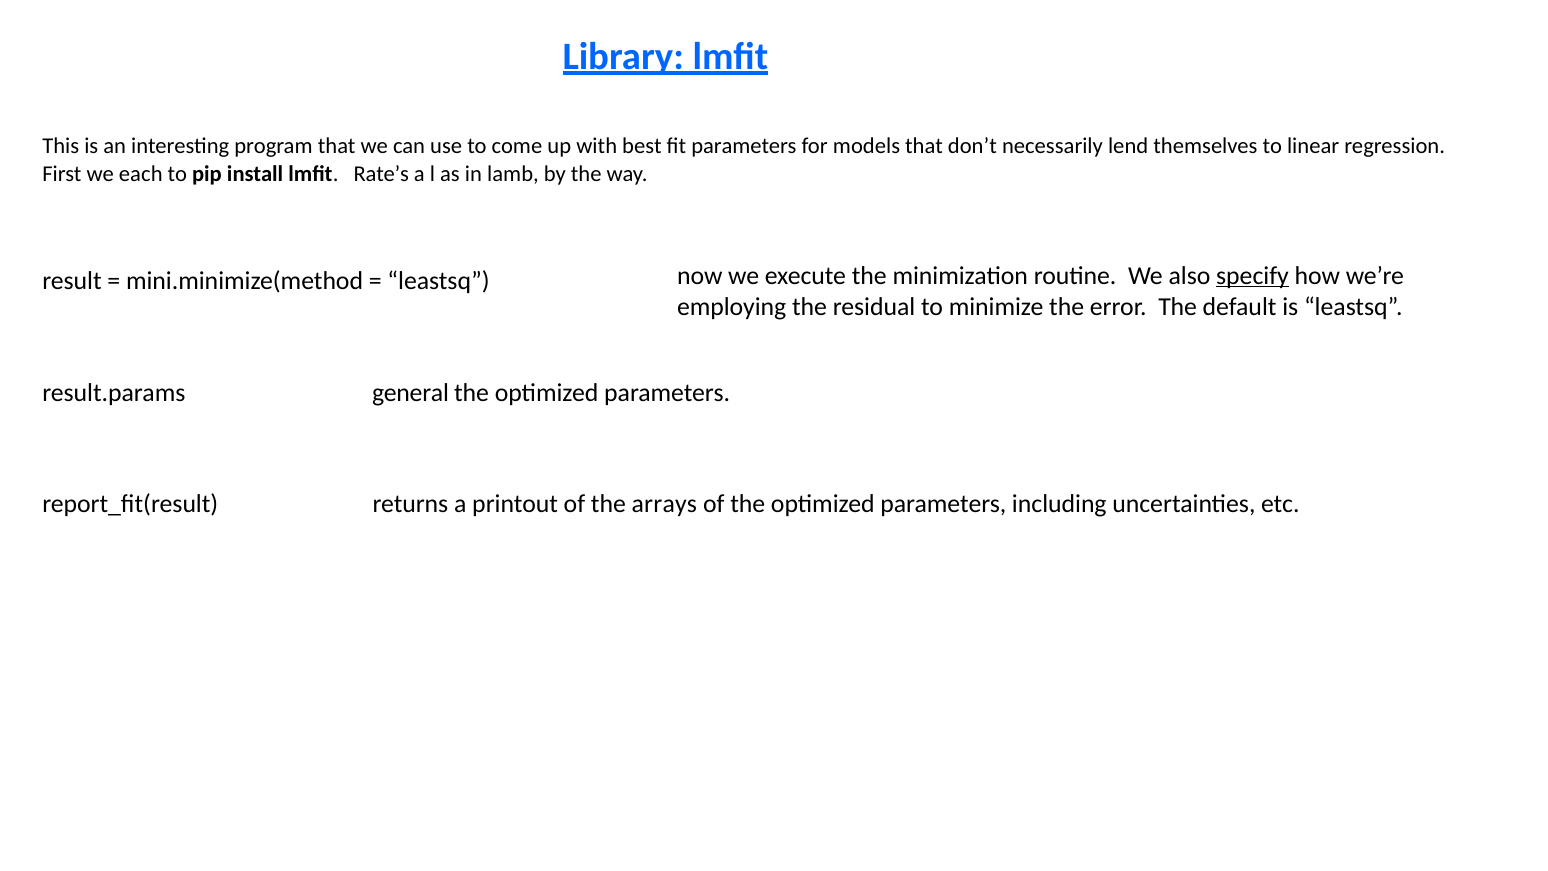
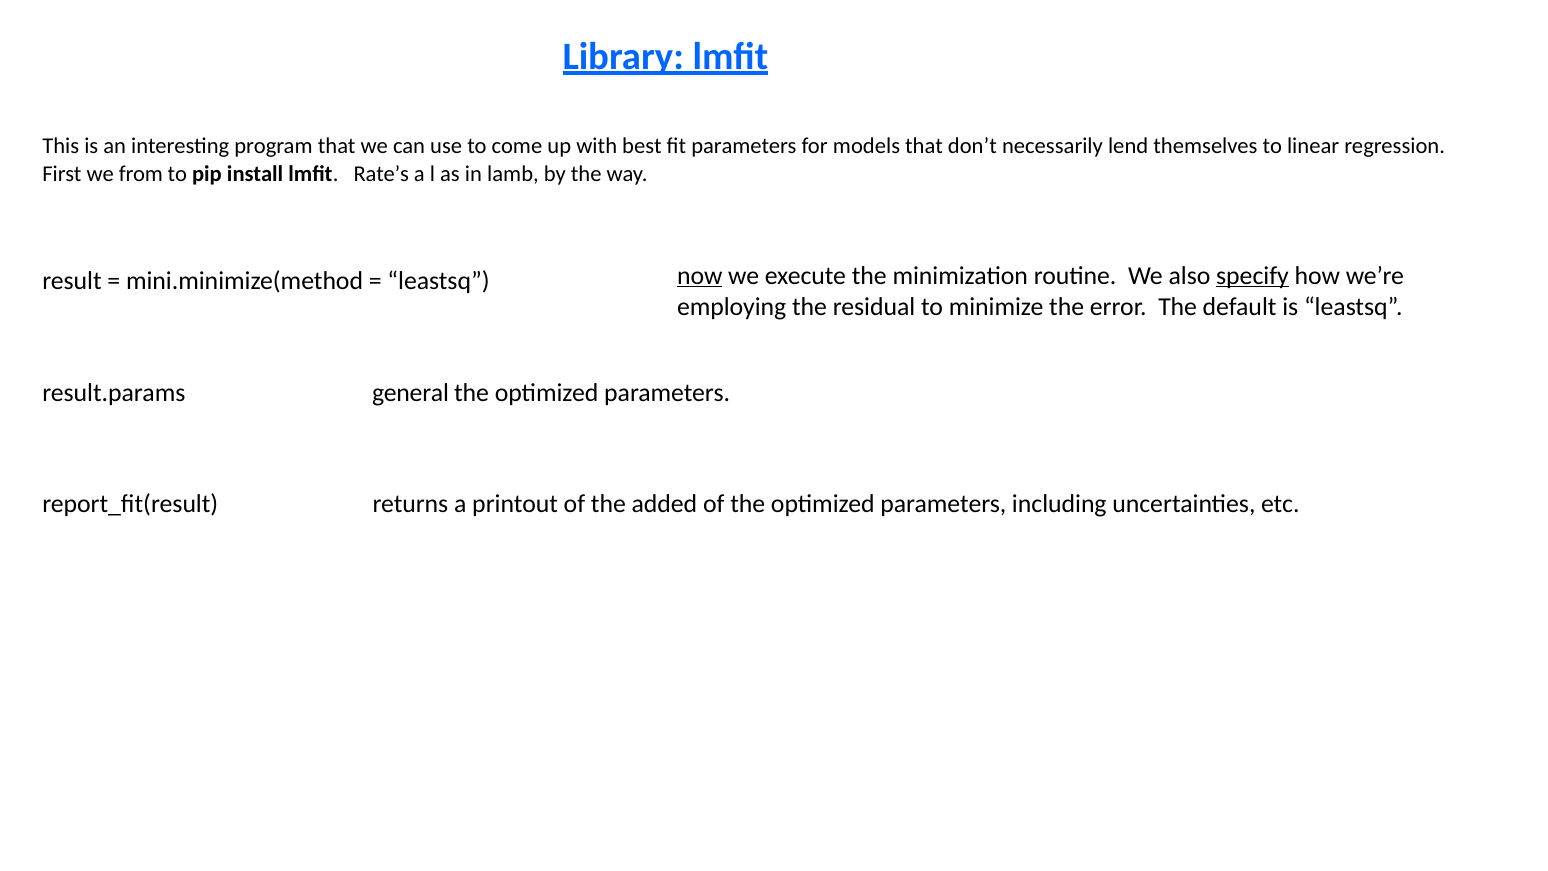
each: each -> from
now underline: none -> present
arrays: arrays -> added
